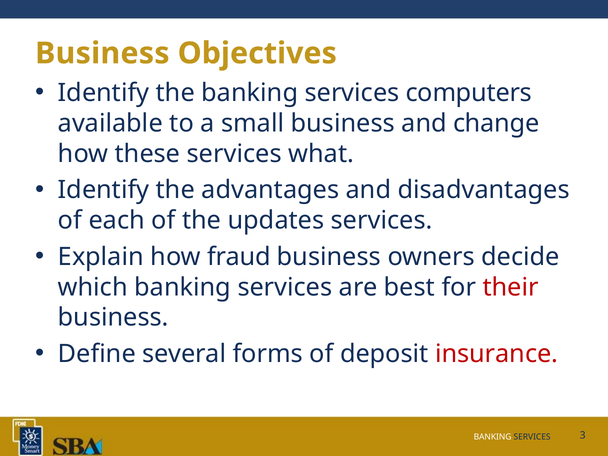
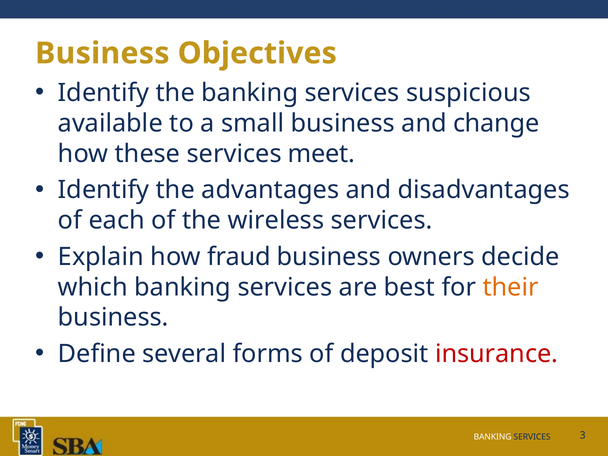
computers: computers -> suspicious
what: what -> meet
updates: updates -> wireless
their colour: red -> orange
